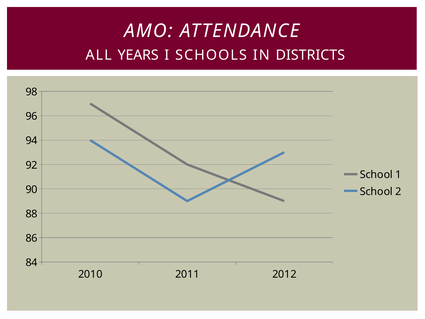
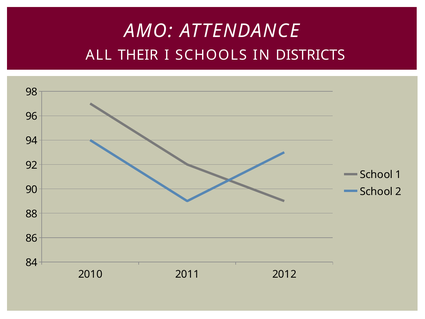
YEARS: YEARS -> THEIR
